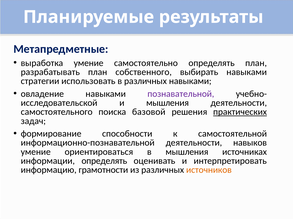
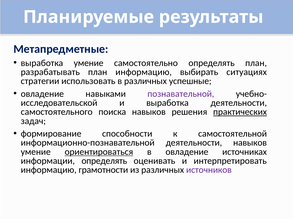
план собственного: собственного -> информацию
выбирать навыками: навыками -> ситуациях
различных навыками: навыками -> успешные
и мышления: мышления -> выработка
поиска базовой: базовой -> навыков
ориентироваться underline: none -> present
в мышления: мышления -> овладение
источников colour: orange -> purple
